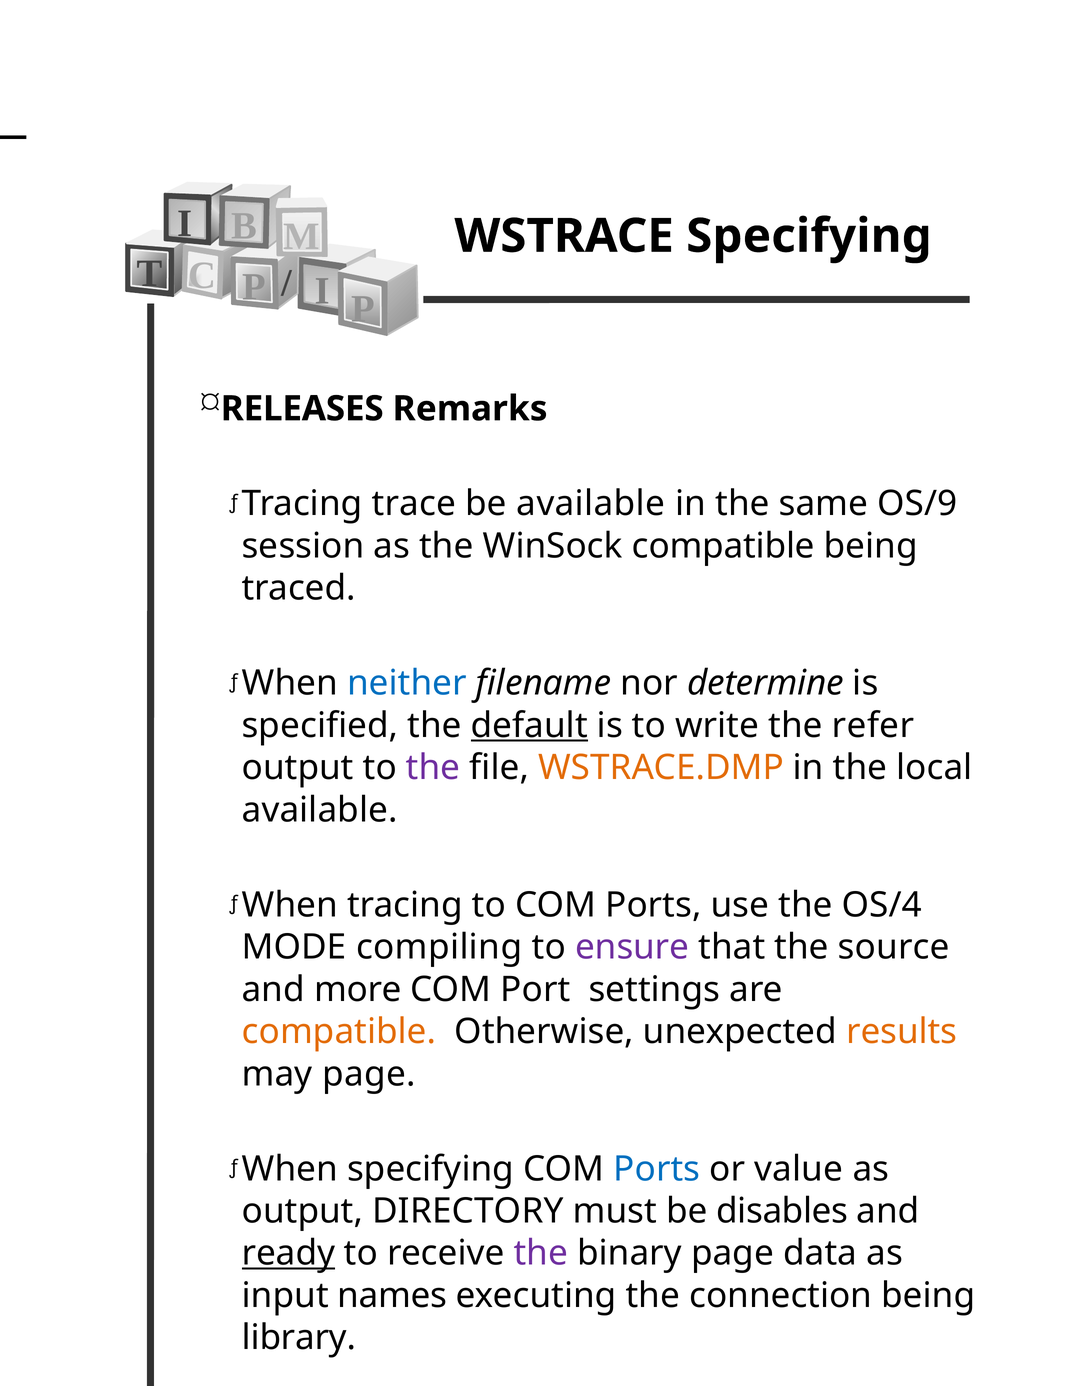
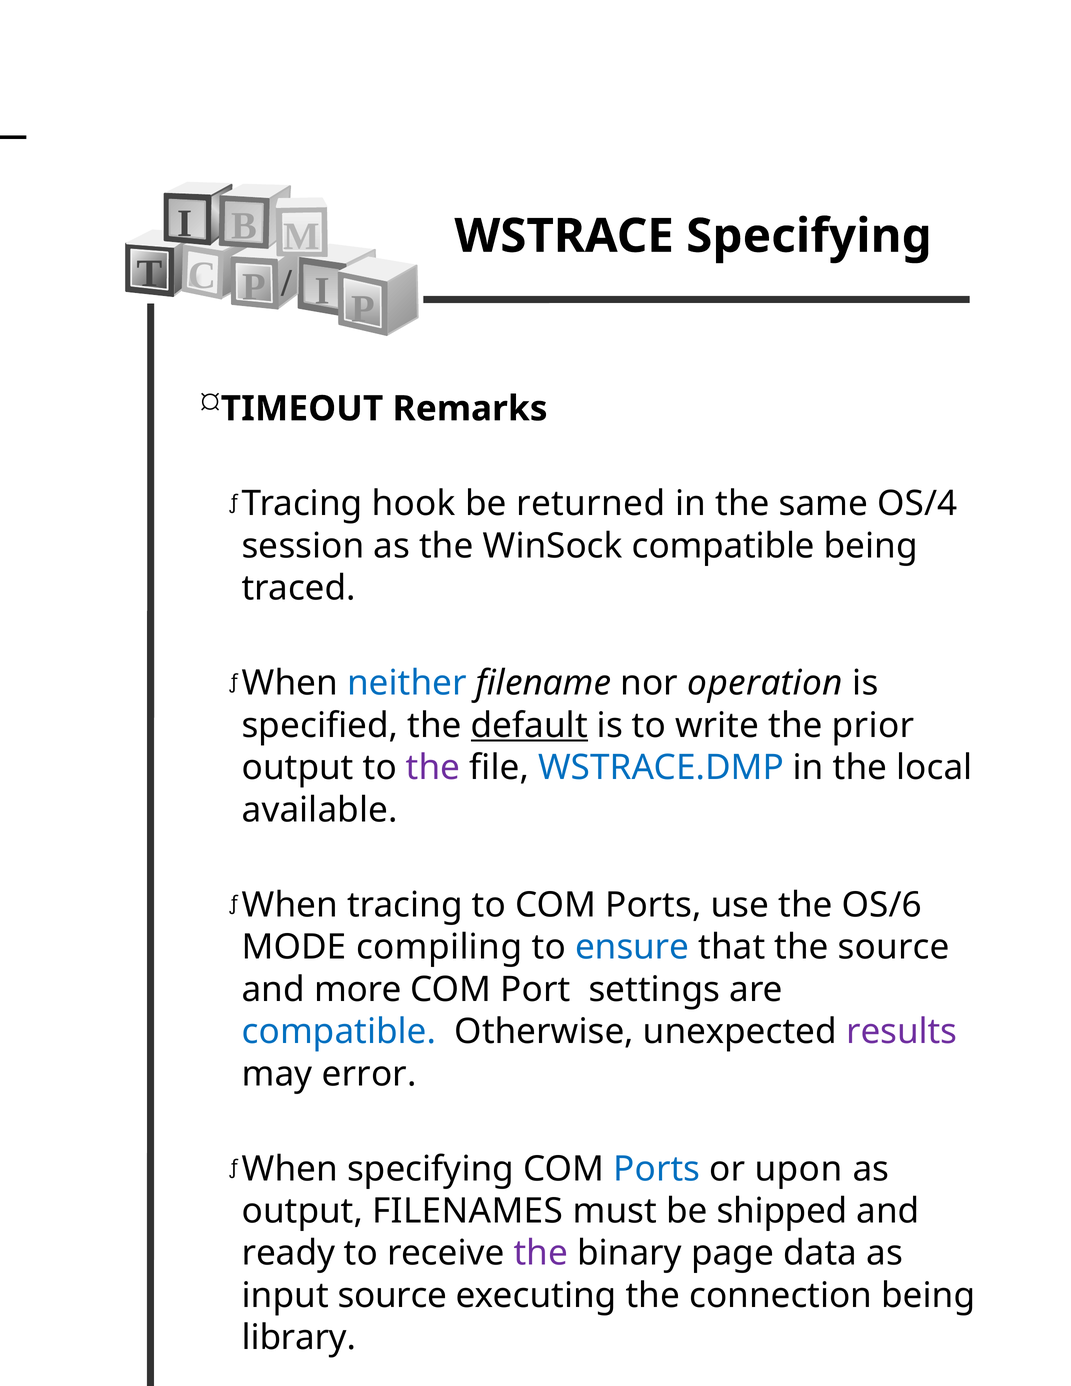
RELEASES: RELEASES -> TIMEOUT
trace: trace -> hook
be available: available -> returned
OS/9: OS/9 -> OS/4
determine: determine -> operation
refer: refer -> prior
WSTRACE.DMP colour: orange -> blue
OS/4: OS/4 -> OS/6
ensure colour: purple -> blue
compatible at (339, 1031) colour: orange -> blue
results colour: orange -> purple
may page: page -> error
value: value -> upon
DIRECTORY: DIRECTORY -> FILENAMES
disables: disables -> shipped
ready underline: present -> none
input names: names -> source
